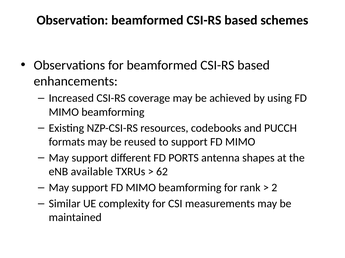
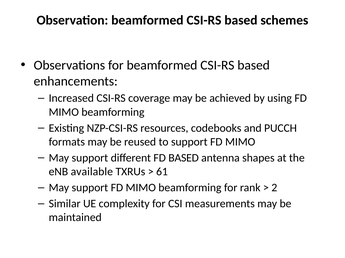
FD PORTS: PORTS -> BASED
62: 62 -> 61
